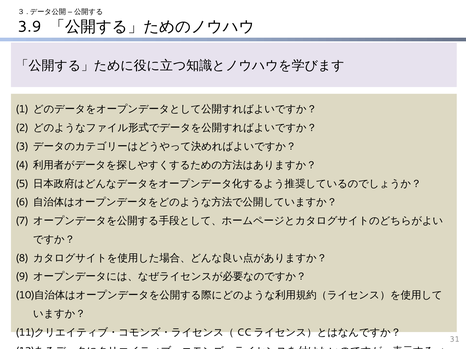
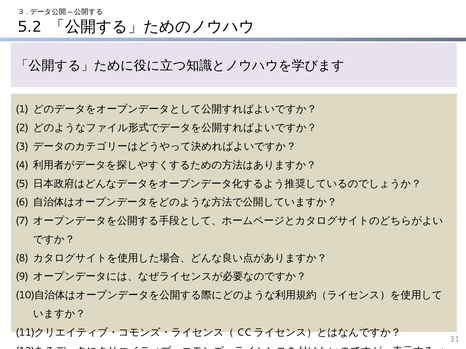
3.9: 3.9 -> 5.2
